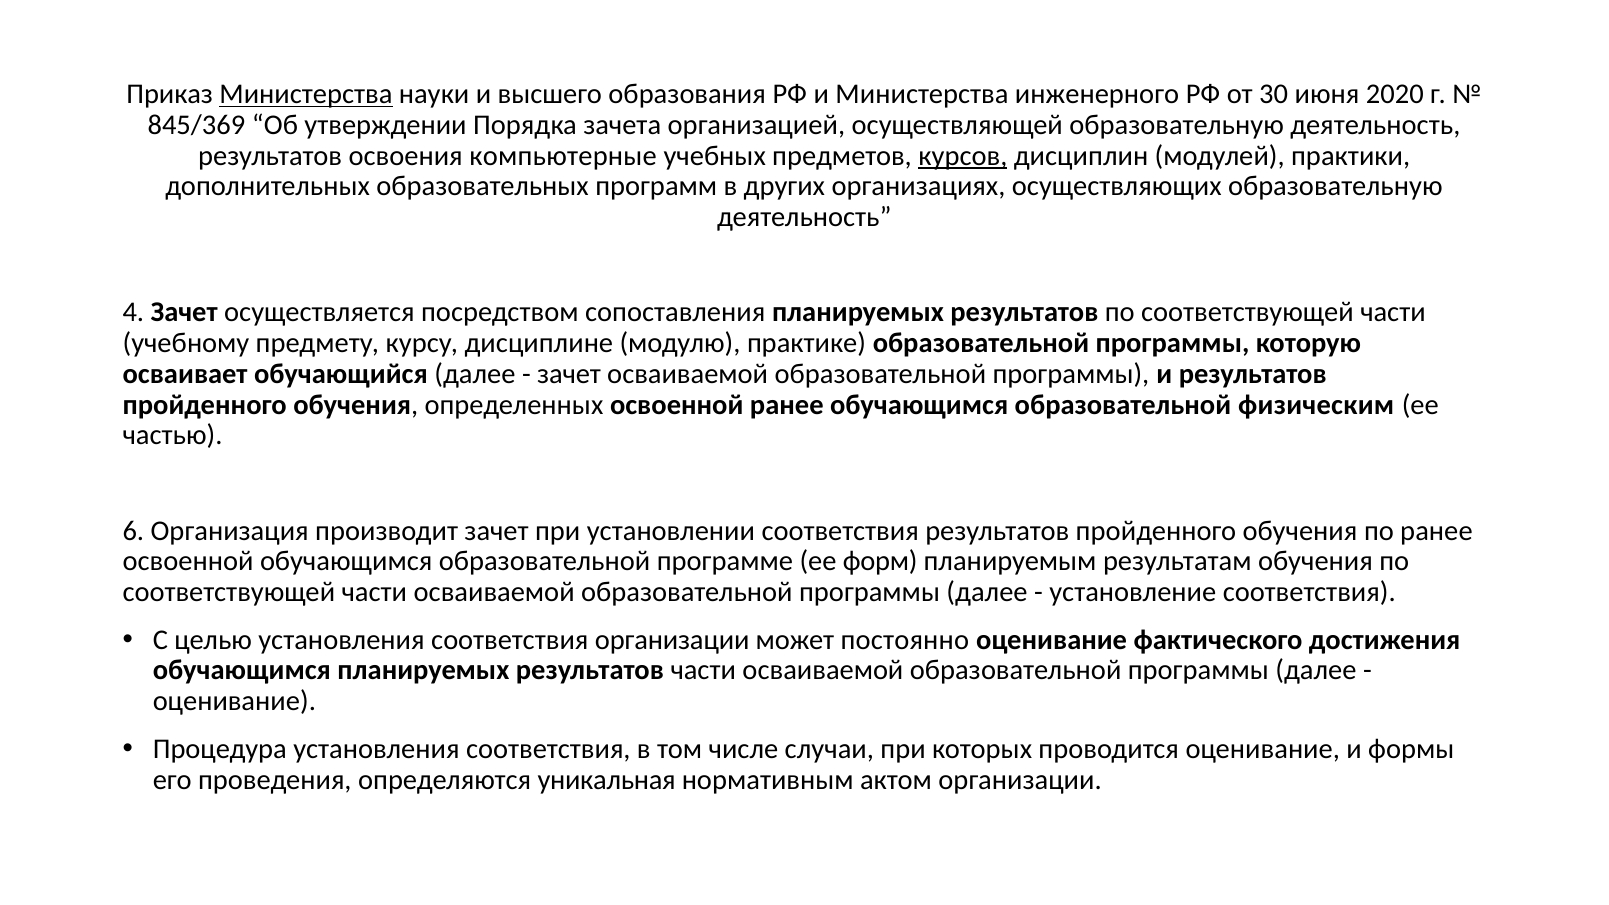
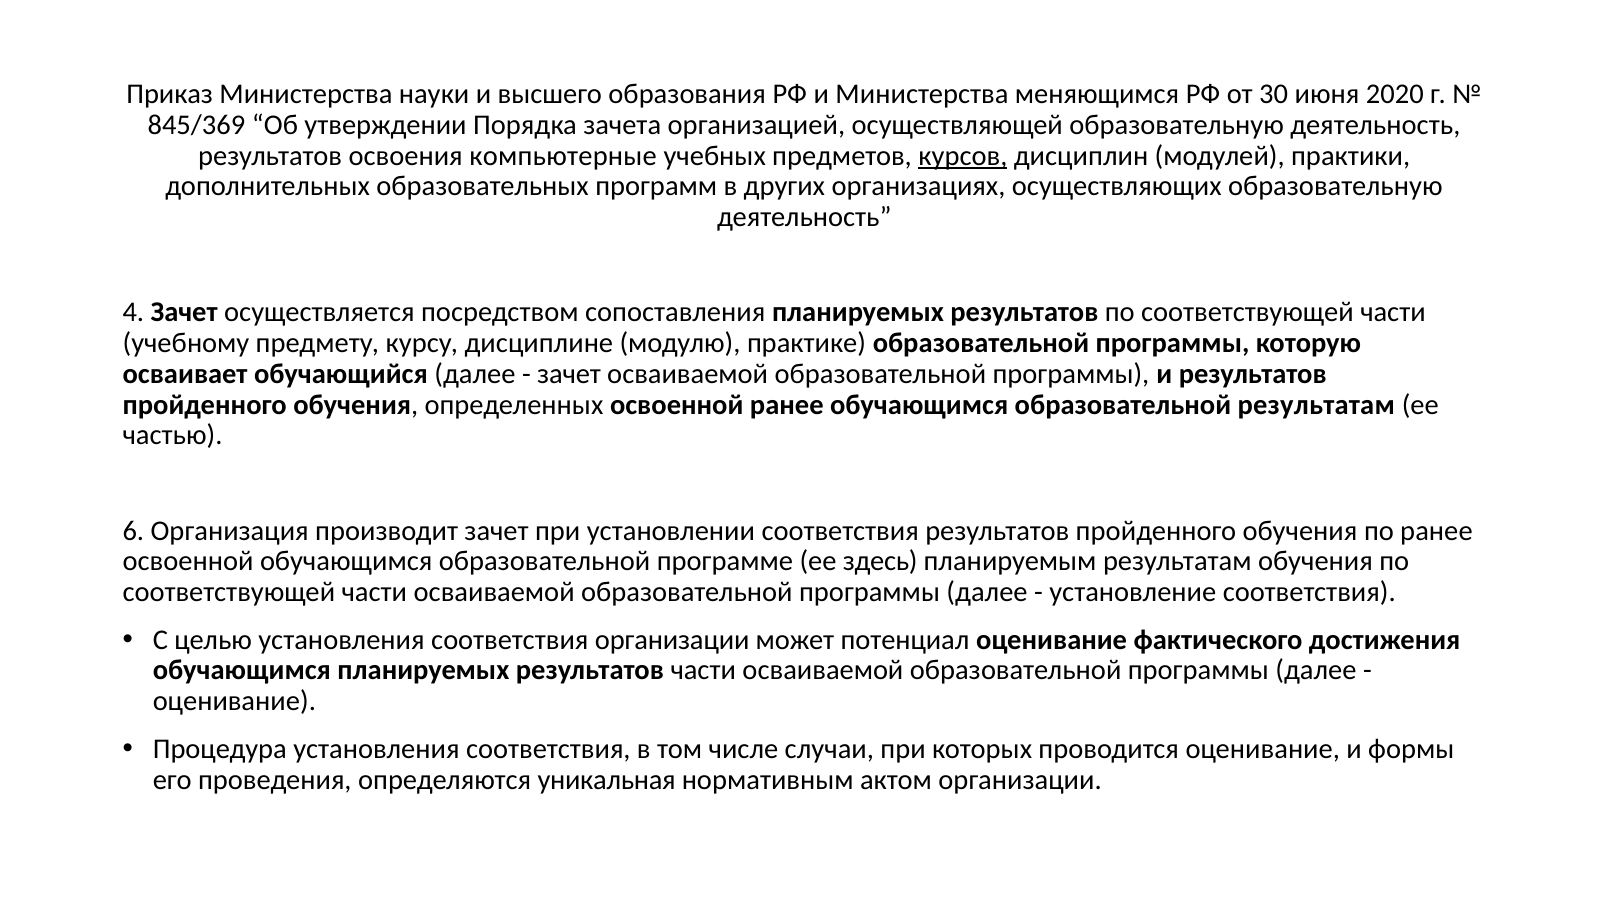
Министерства at (306, 94) underline: present -> none
инженерного: инженерного -> меняющимся
образовательной физическим: физическим -> результатам
форм: форм -> здесь
постоянно: постоянно -> потенциал
